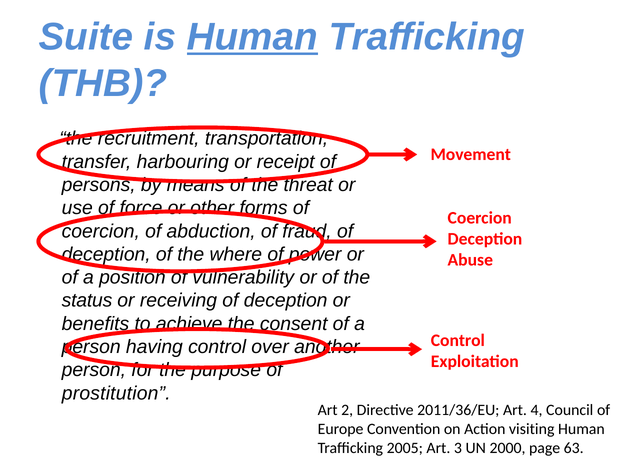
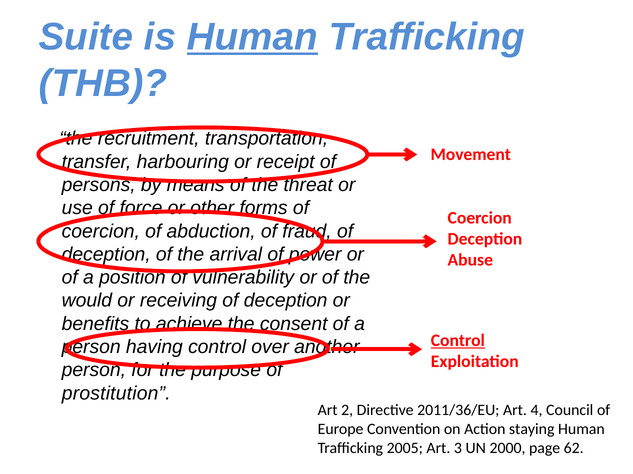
where: where -> arrival
status: status -> would
Control at (458, 341) underline: none -> present
visiting: visiting -> staying
63: 63 -> 62
